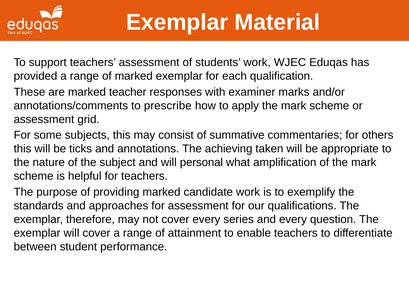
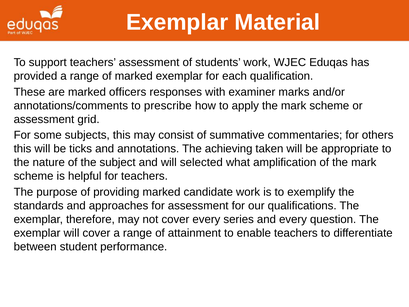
teacher: teacher -> officers
personal: personal -> selected
